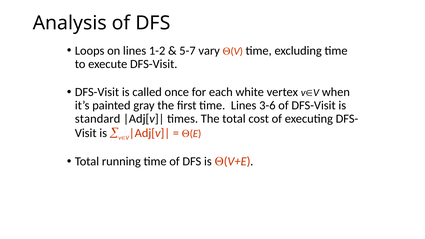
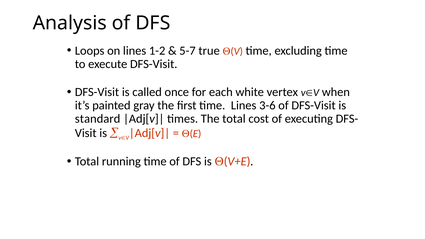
vary: vary -> true
